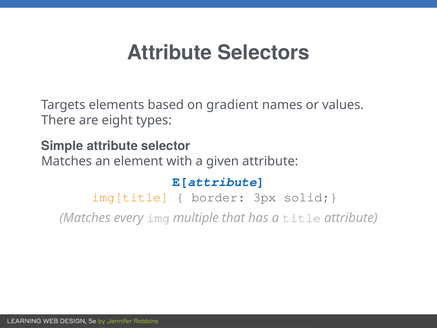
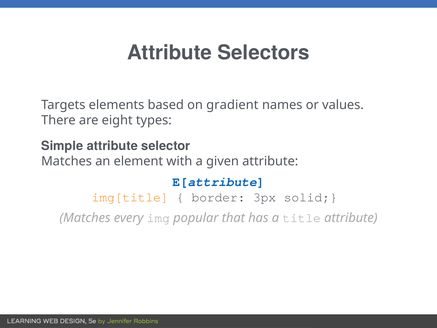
multiple: multiple -> popular
